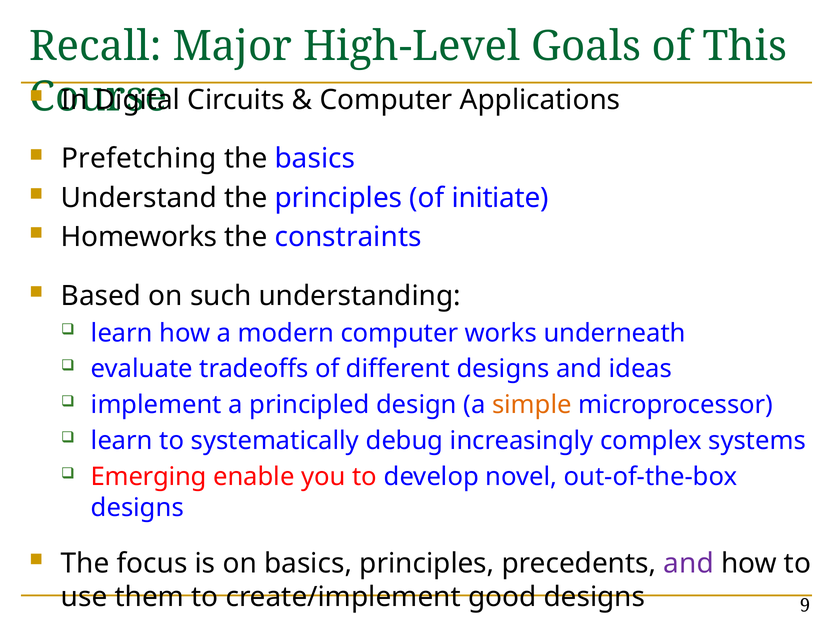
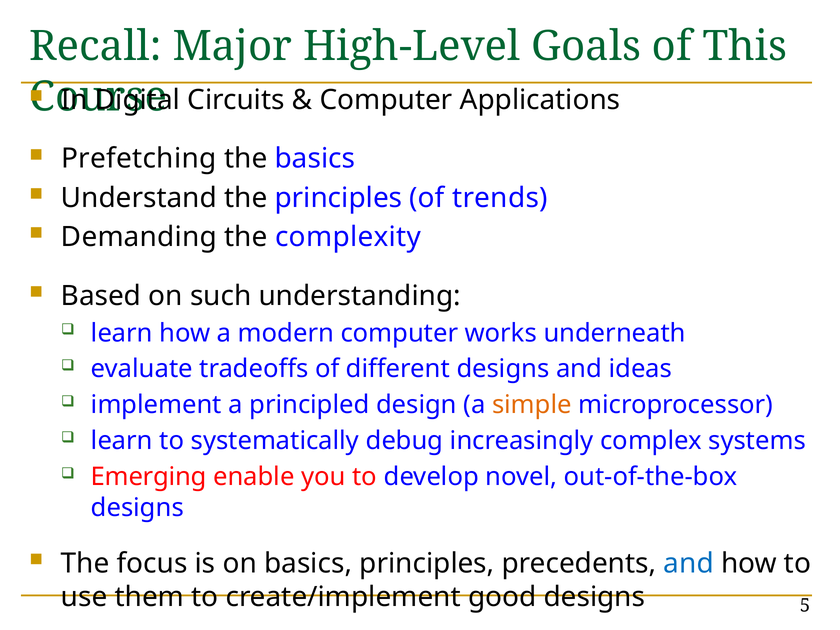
initiate: initiate -> trends
Homeworks: Homeworks -> Demanding
constraints: constraints -> complexity
and at (689, 563) colour: purple -> blue
9: 9 -> 5
